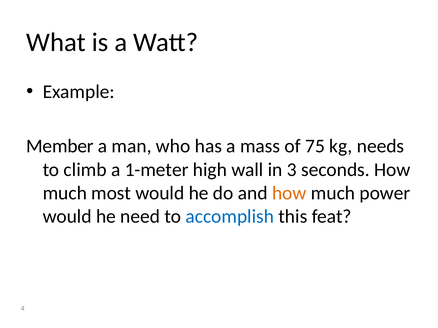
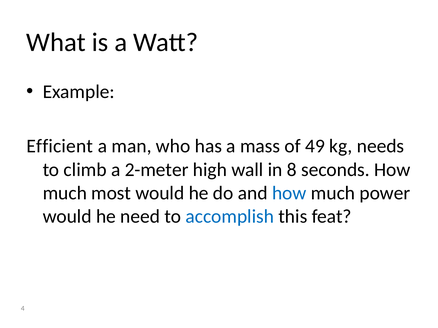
Member: Member -> Efficient
75: 75 -> 49
1-meter: 1-meter -> 2-meter
3: 3 -> 8
how at (289, 193) colour: orange -> blue
